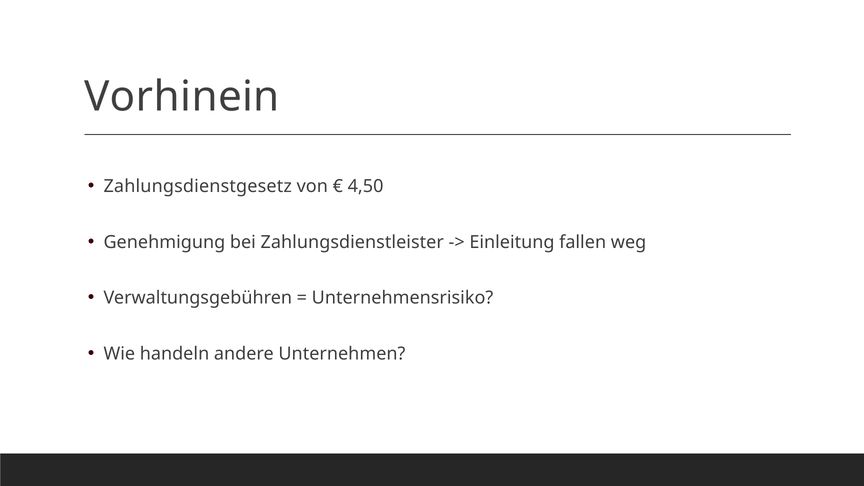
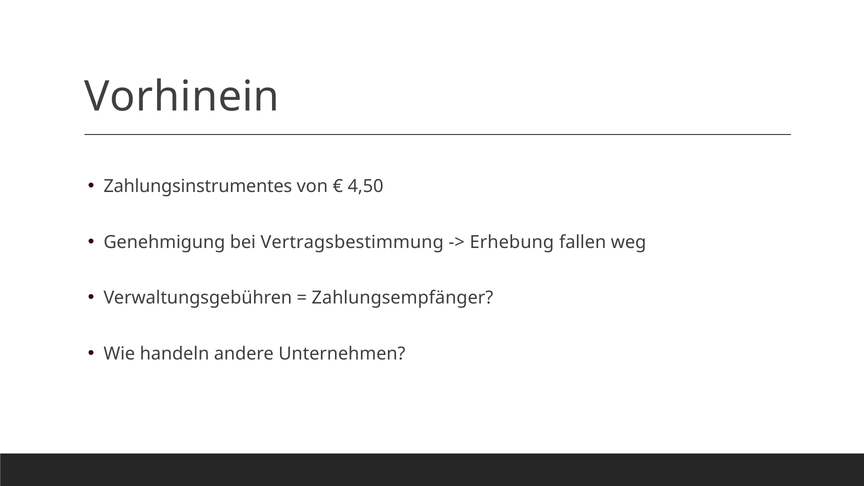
Zahlungsdienstgesetz: Zahlungsdienstgesetz -> Zahlungsinstrumentes
Zahlungsdienstleister: Zahlungsdienstleister -> Vertragsbestimmung
Einleitung: Einleitung -> Erhebung
Unternehmensrisiko: Unternehmensrisiko -> Zahlungsempfänger
